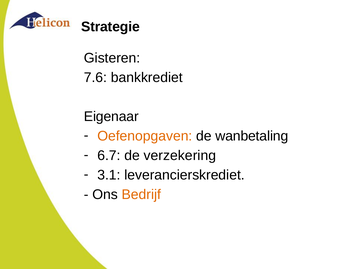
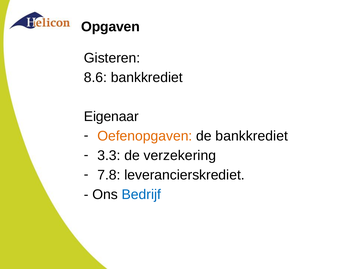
Strategie: Strategie -> Opgaven
7.6: 7.6 -> 8.6
de wanbetaling: wanbetaling -> bankkrediet
6.7: 6.7 -> 3.3
3.1: 3.1 -> 7.8
Bedrijf colour: orange -> blue
